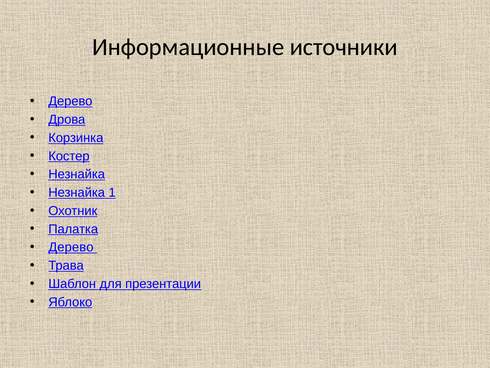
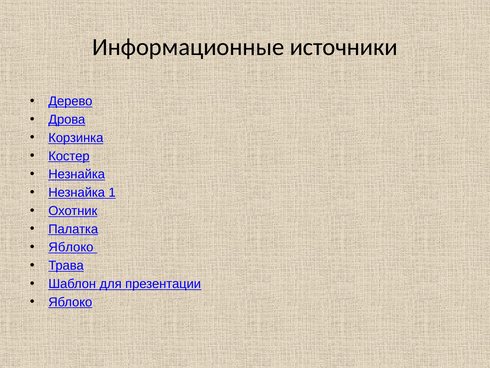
Дерево at (71, 247): Дерево -> Яблоко
